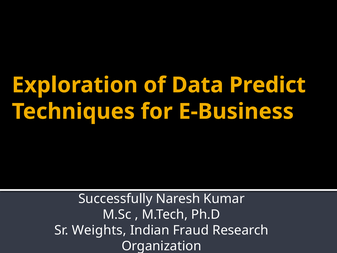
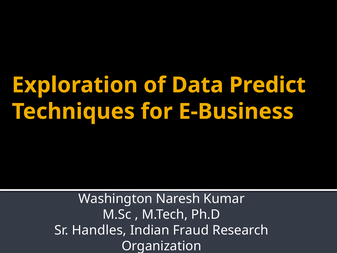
Successfully: Successfully -> Washington
Weights: Weights -> Handles
